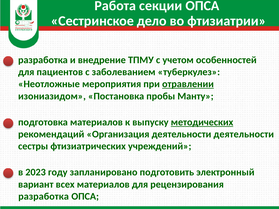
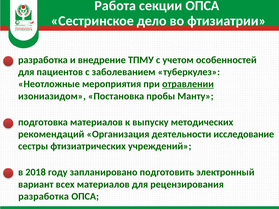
методических underline: present -> none
деятельности деятельности: деятельности -> исследование
2023: 2023 -> 2018
